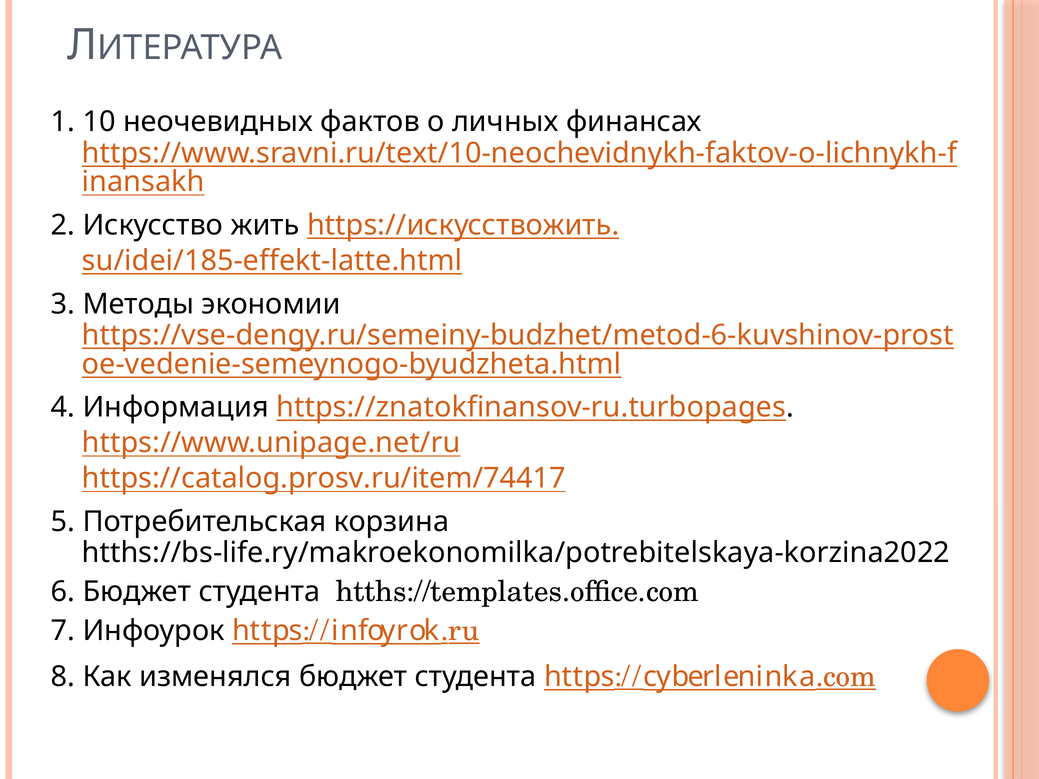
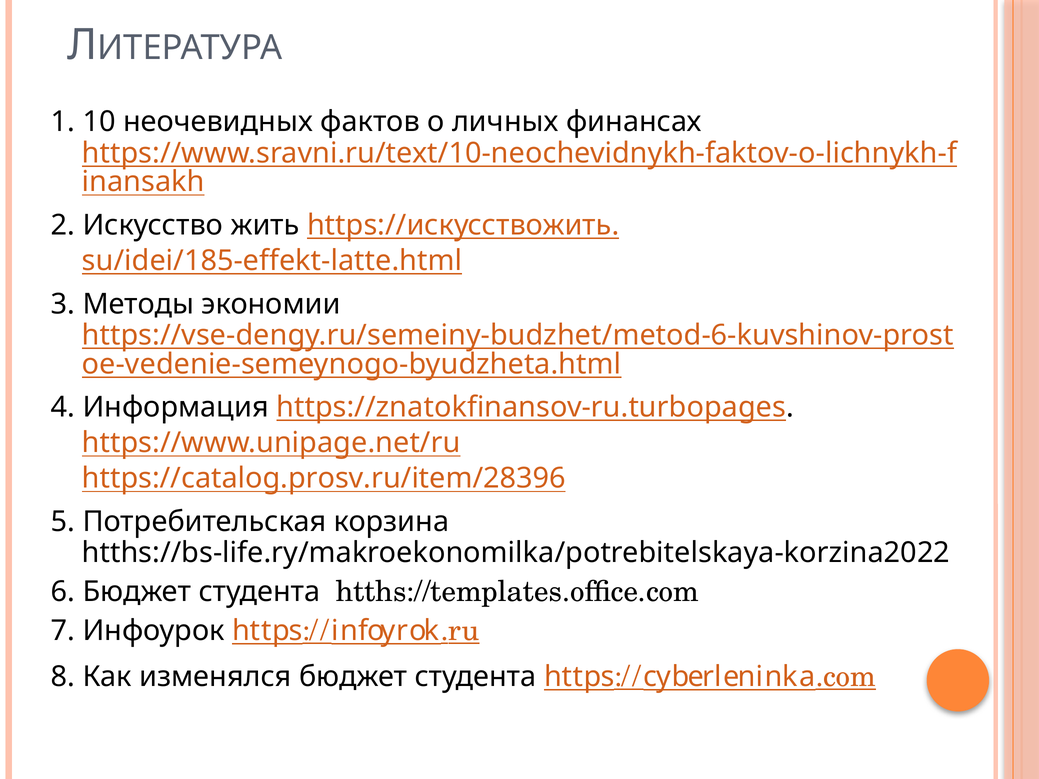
https://catalog.prosv.ru/item/74417: https://catalog.prosv.ru/item/74417 -> https://catalog.prosv.ru/item/28396
